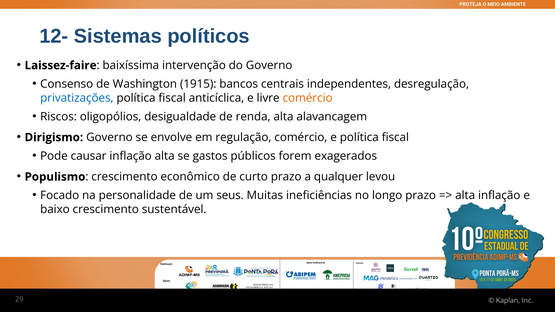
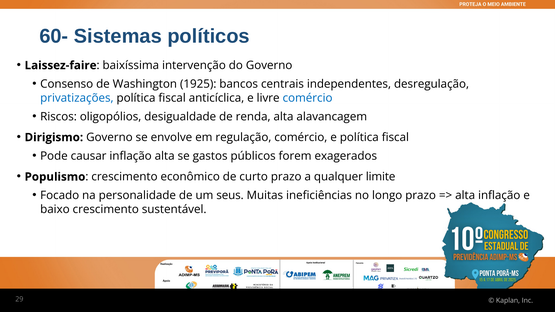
12-: 12- -> 60-
1915: 1915 -> 1925
comércio at (308, 98) colour: orange -> blue
levou: levou -> limite
